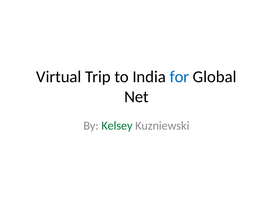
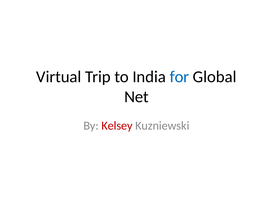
Kelsey colour: green -> red
